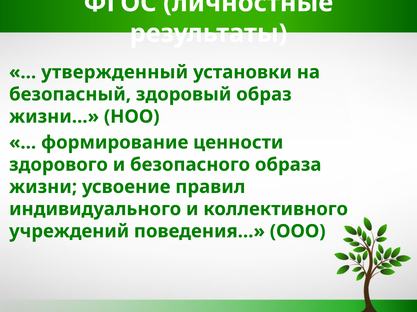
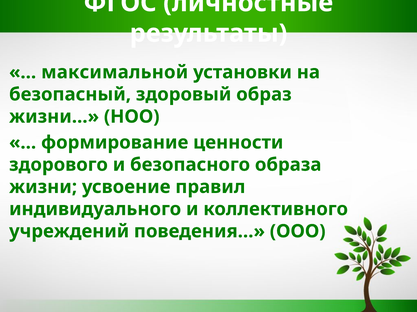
утвержденный: утвержденный -> максимальной
